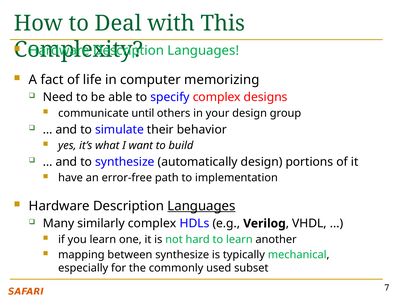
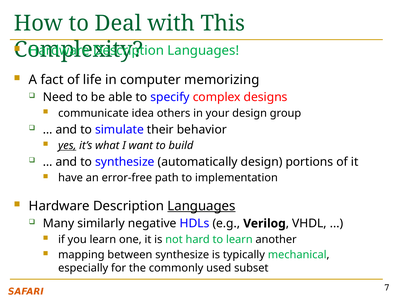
until: until -> idea
yes underline: none -> present
similarly complex: complex -> negative
